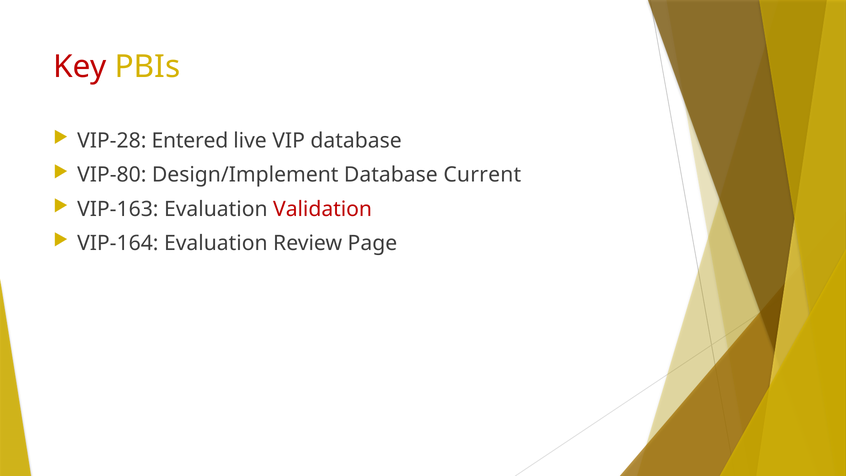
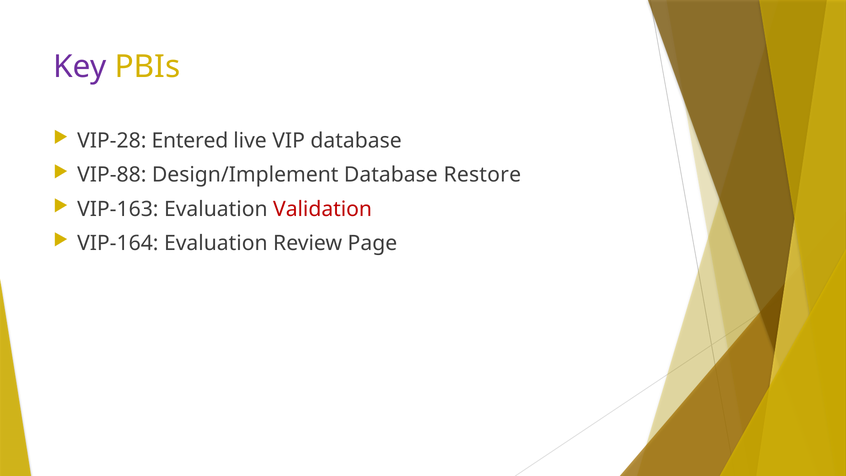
Key colour: red -> purple
VIP-80: VIP-80 -> VIP-88
Current: Current -> Restore
